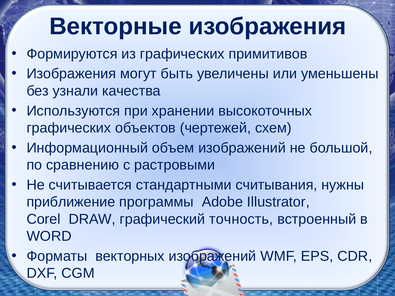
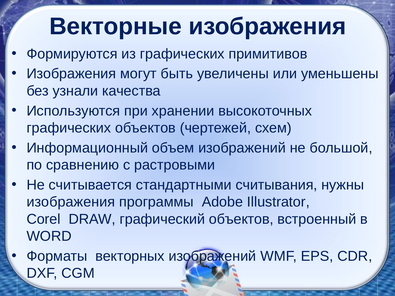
приближение at (71, 202): приближение -> изображения
графический точность: точность -> объектов
